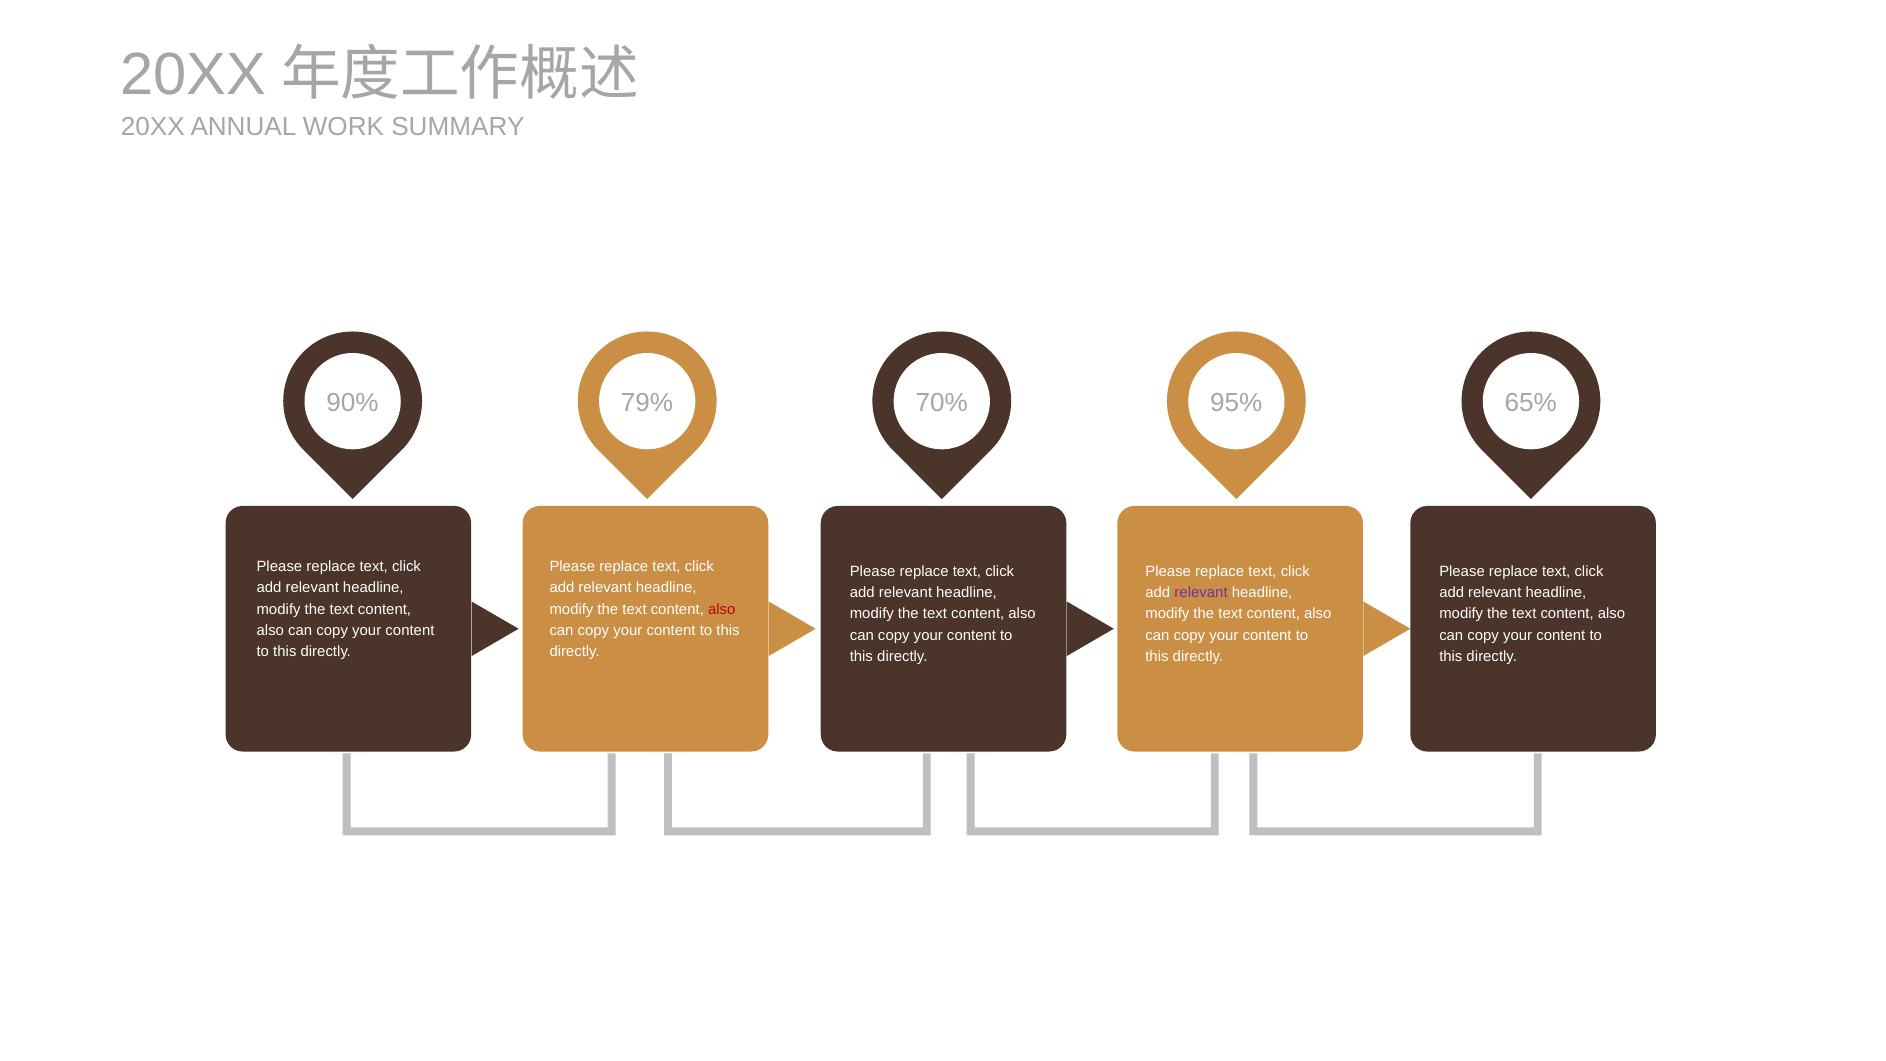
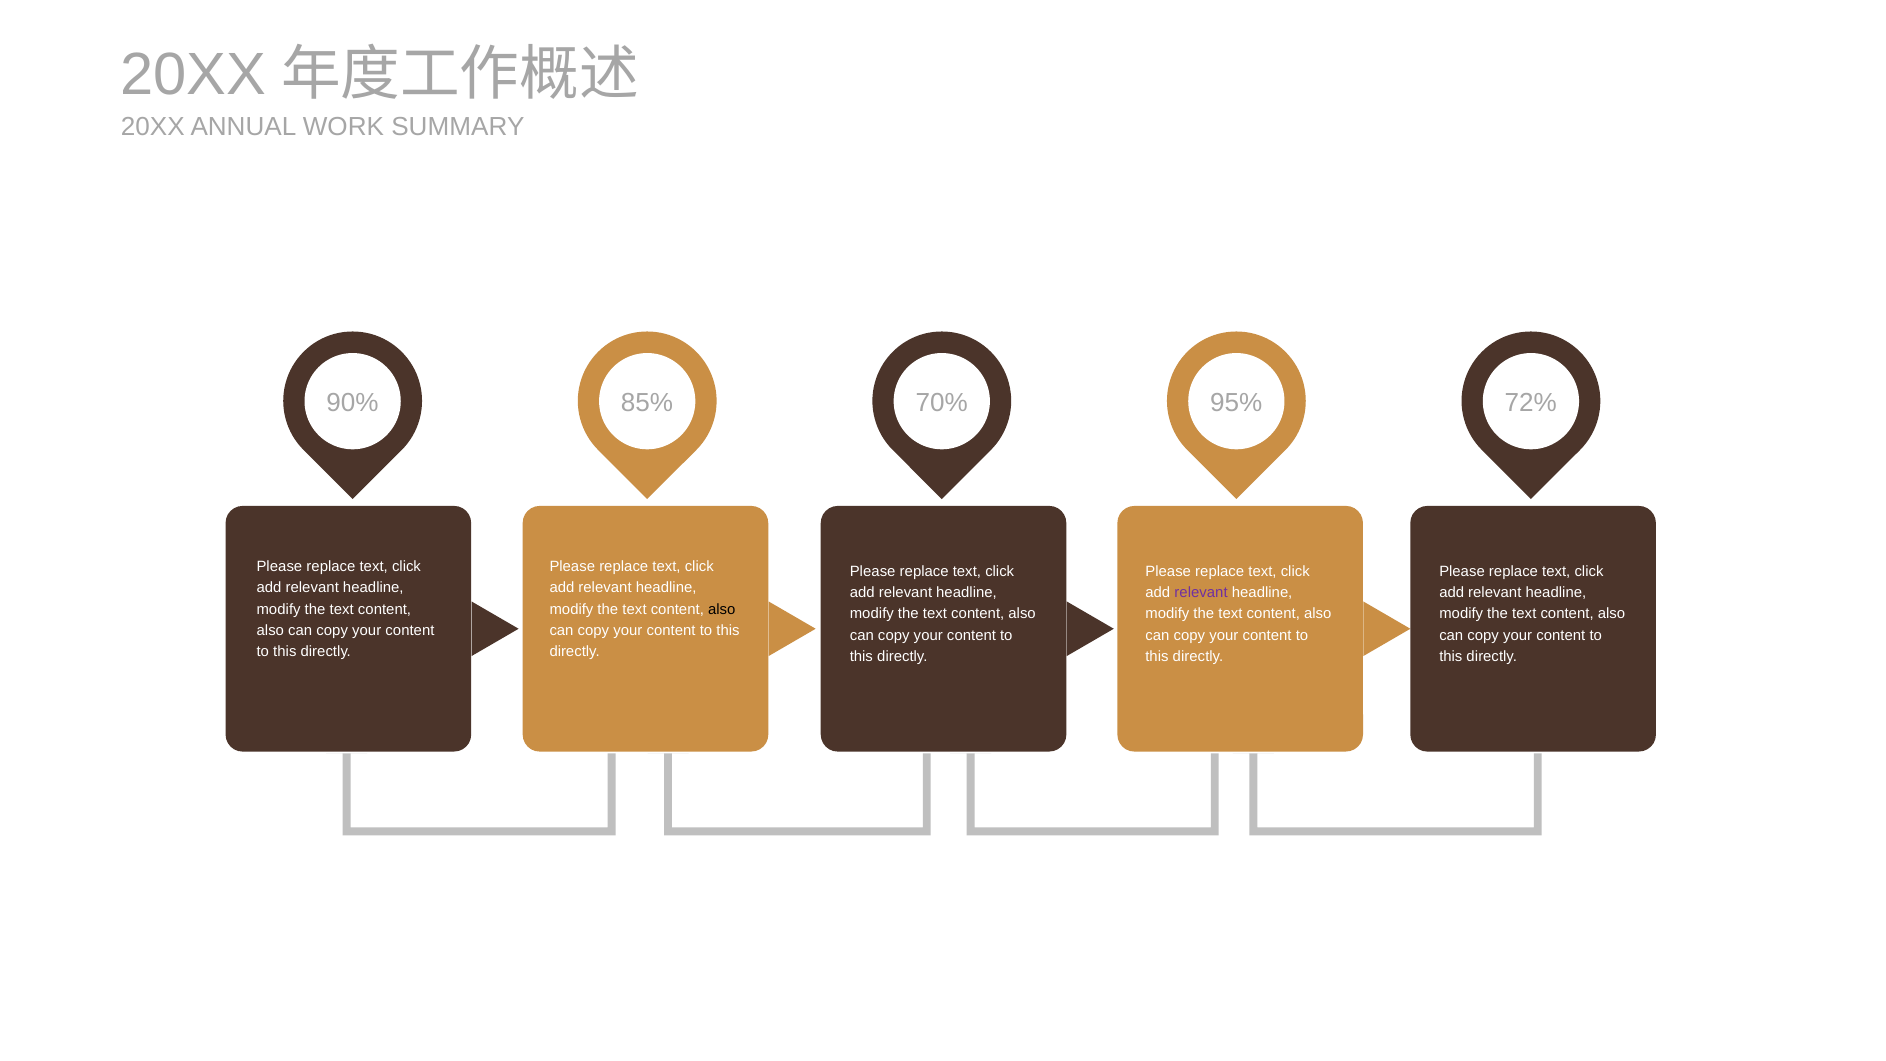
79%: 79% -> 85%
65%: 65% -> 72%
also at (722, 609) colour: red -> black
